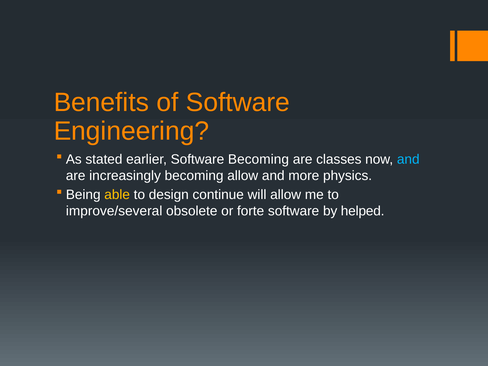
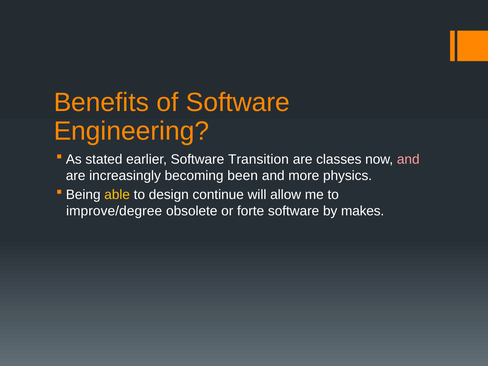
Software Becoming: Becoming -> Transition
and at (408, 159) colour: light blue -> pink
becoming allow: allow -> been
improve/several: improve/several -> improve/degree
helped: helped -> makes
